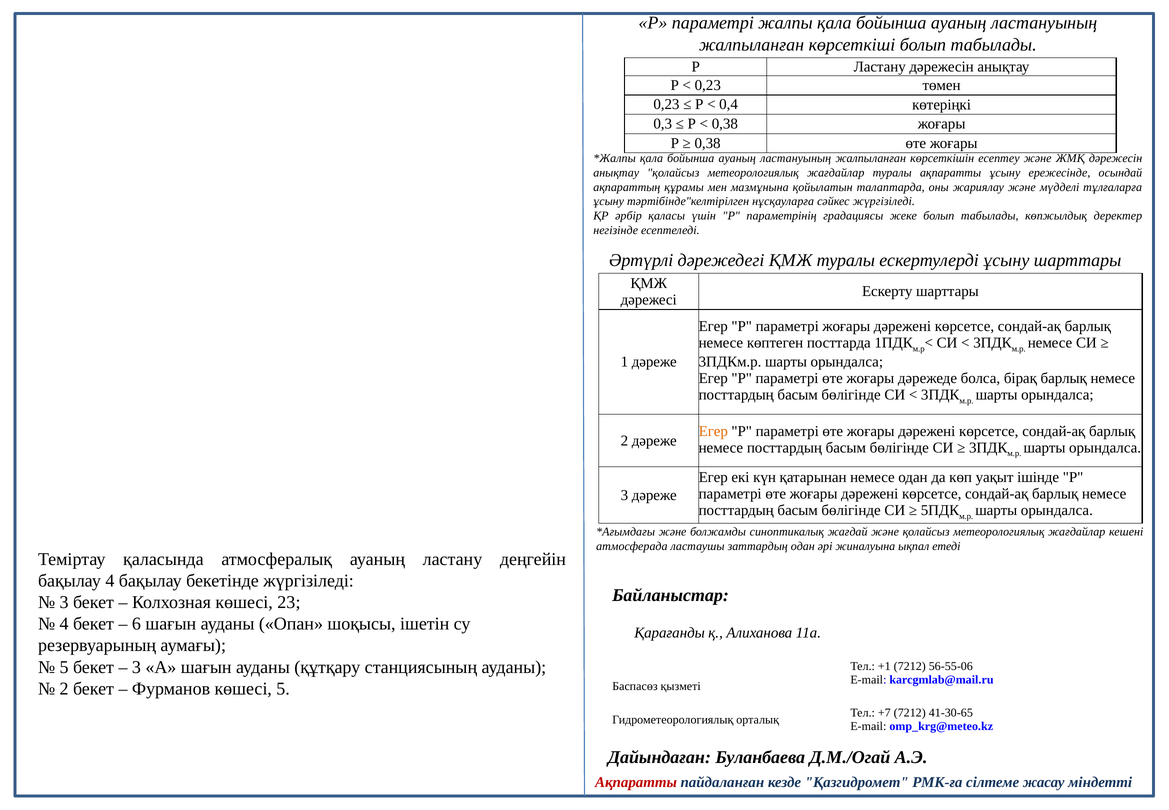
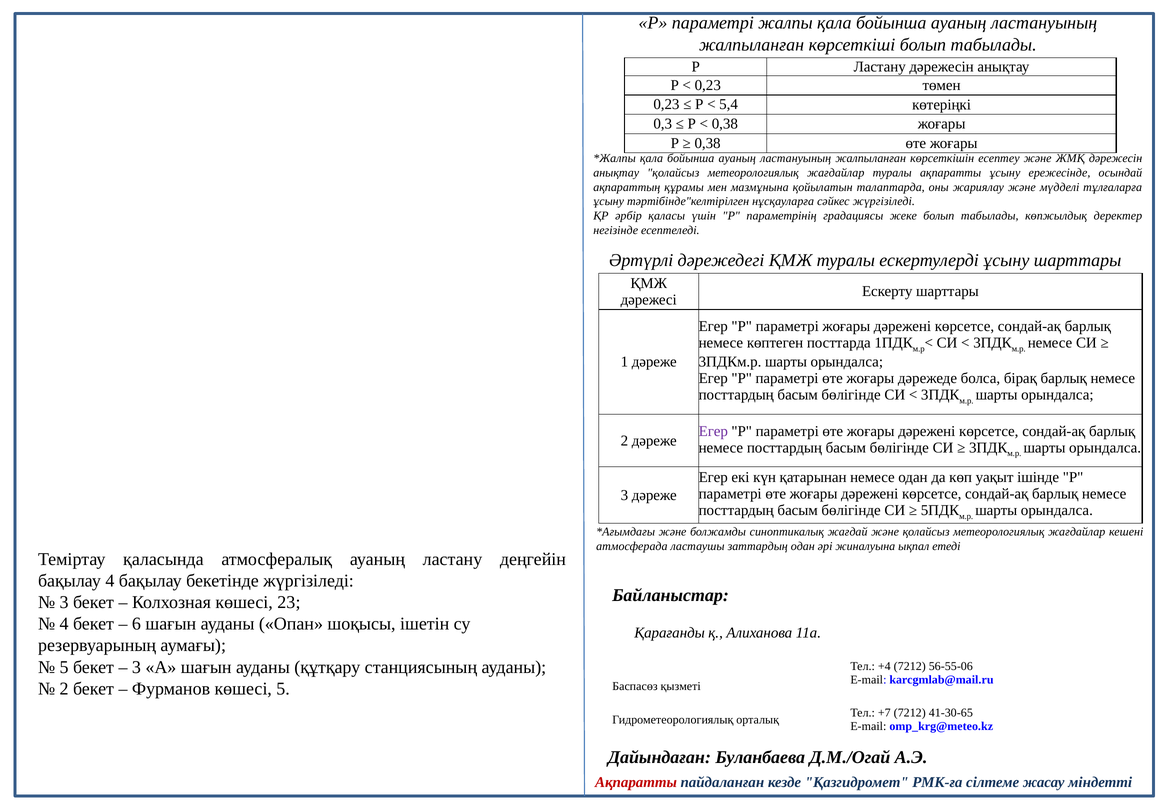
0,4: 0,4 -> 5,4
Егер at (713, 431) colour: orange -> purple
+1: +1 -> +4
